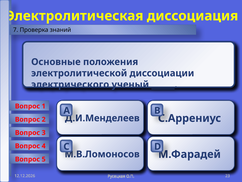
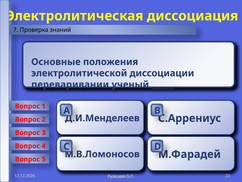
электрического at (70, 84): электрического -> переваривании
